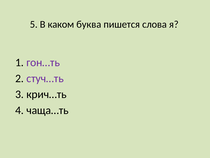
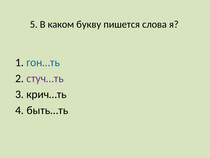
буква: буква -> букву
гон…ть colour: purple -> blue
чаща…ть: чаща…ть -> быть…ть
